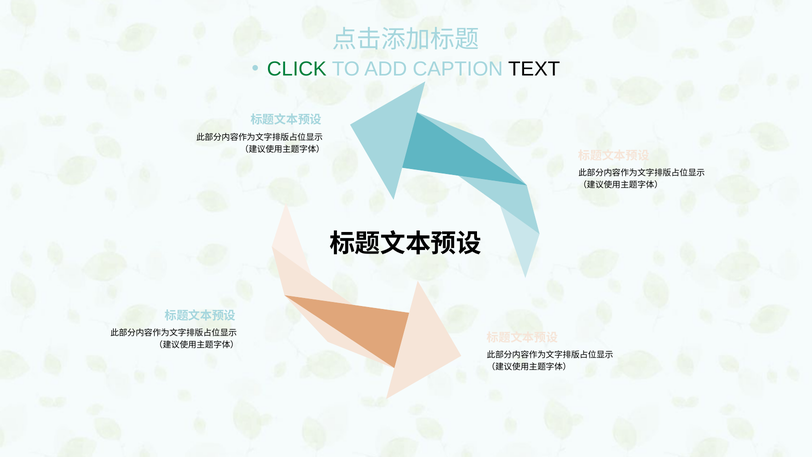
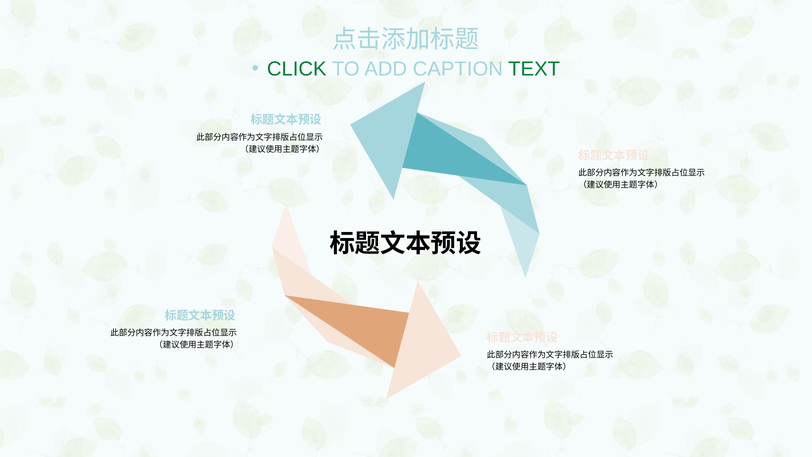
TEXT colour: black -> green
